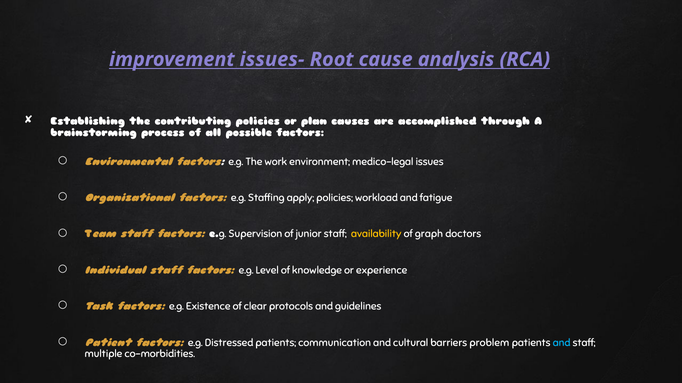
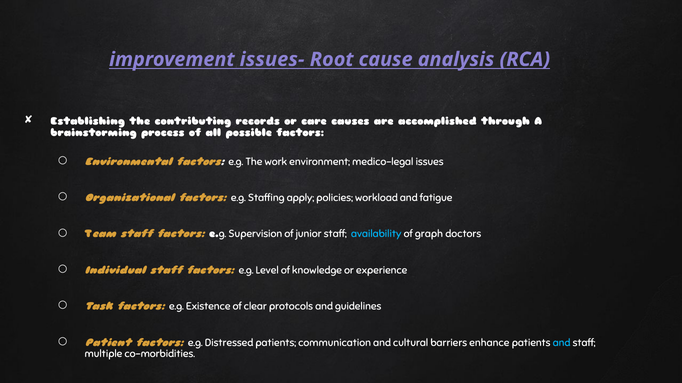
contributing policies: policies -> records
plan: plan -> care
availability colour: yellow -> light blue
problem: problem -> enhance
